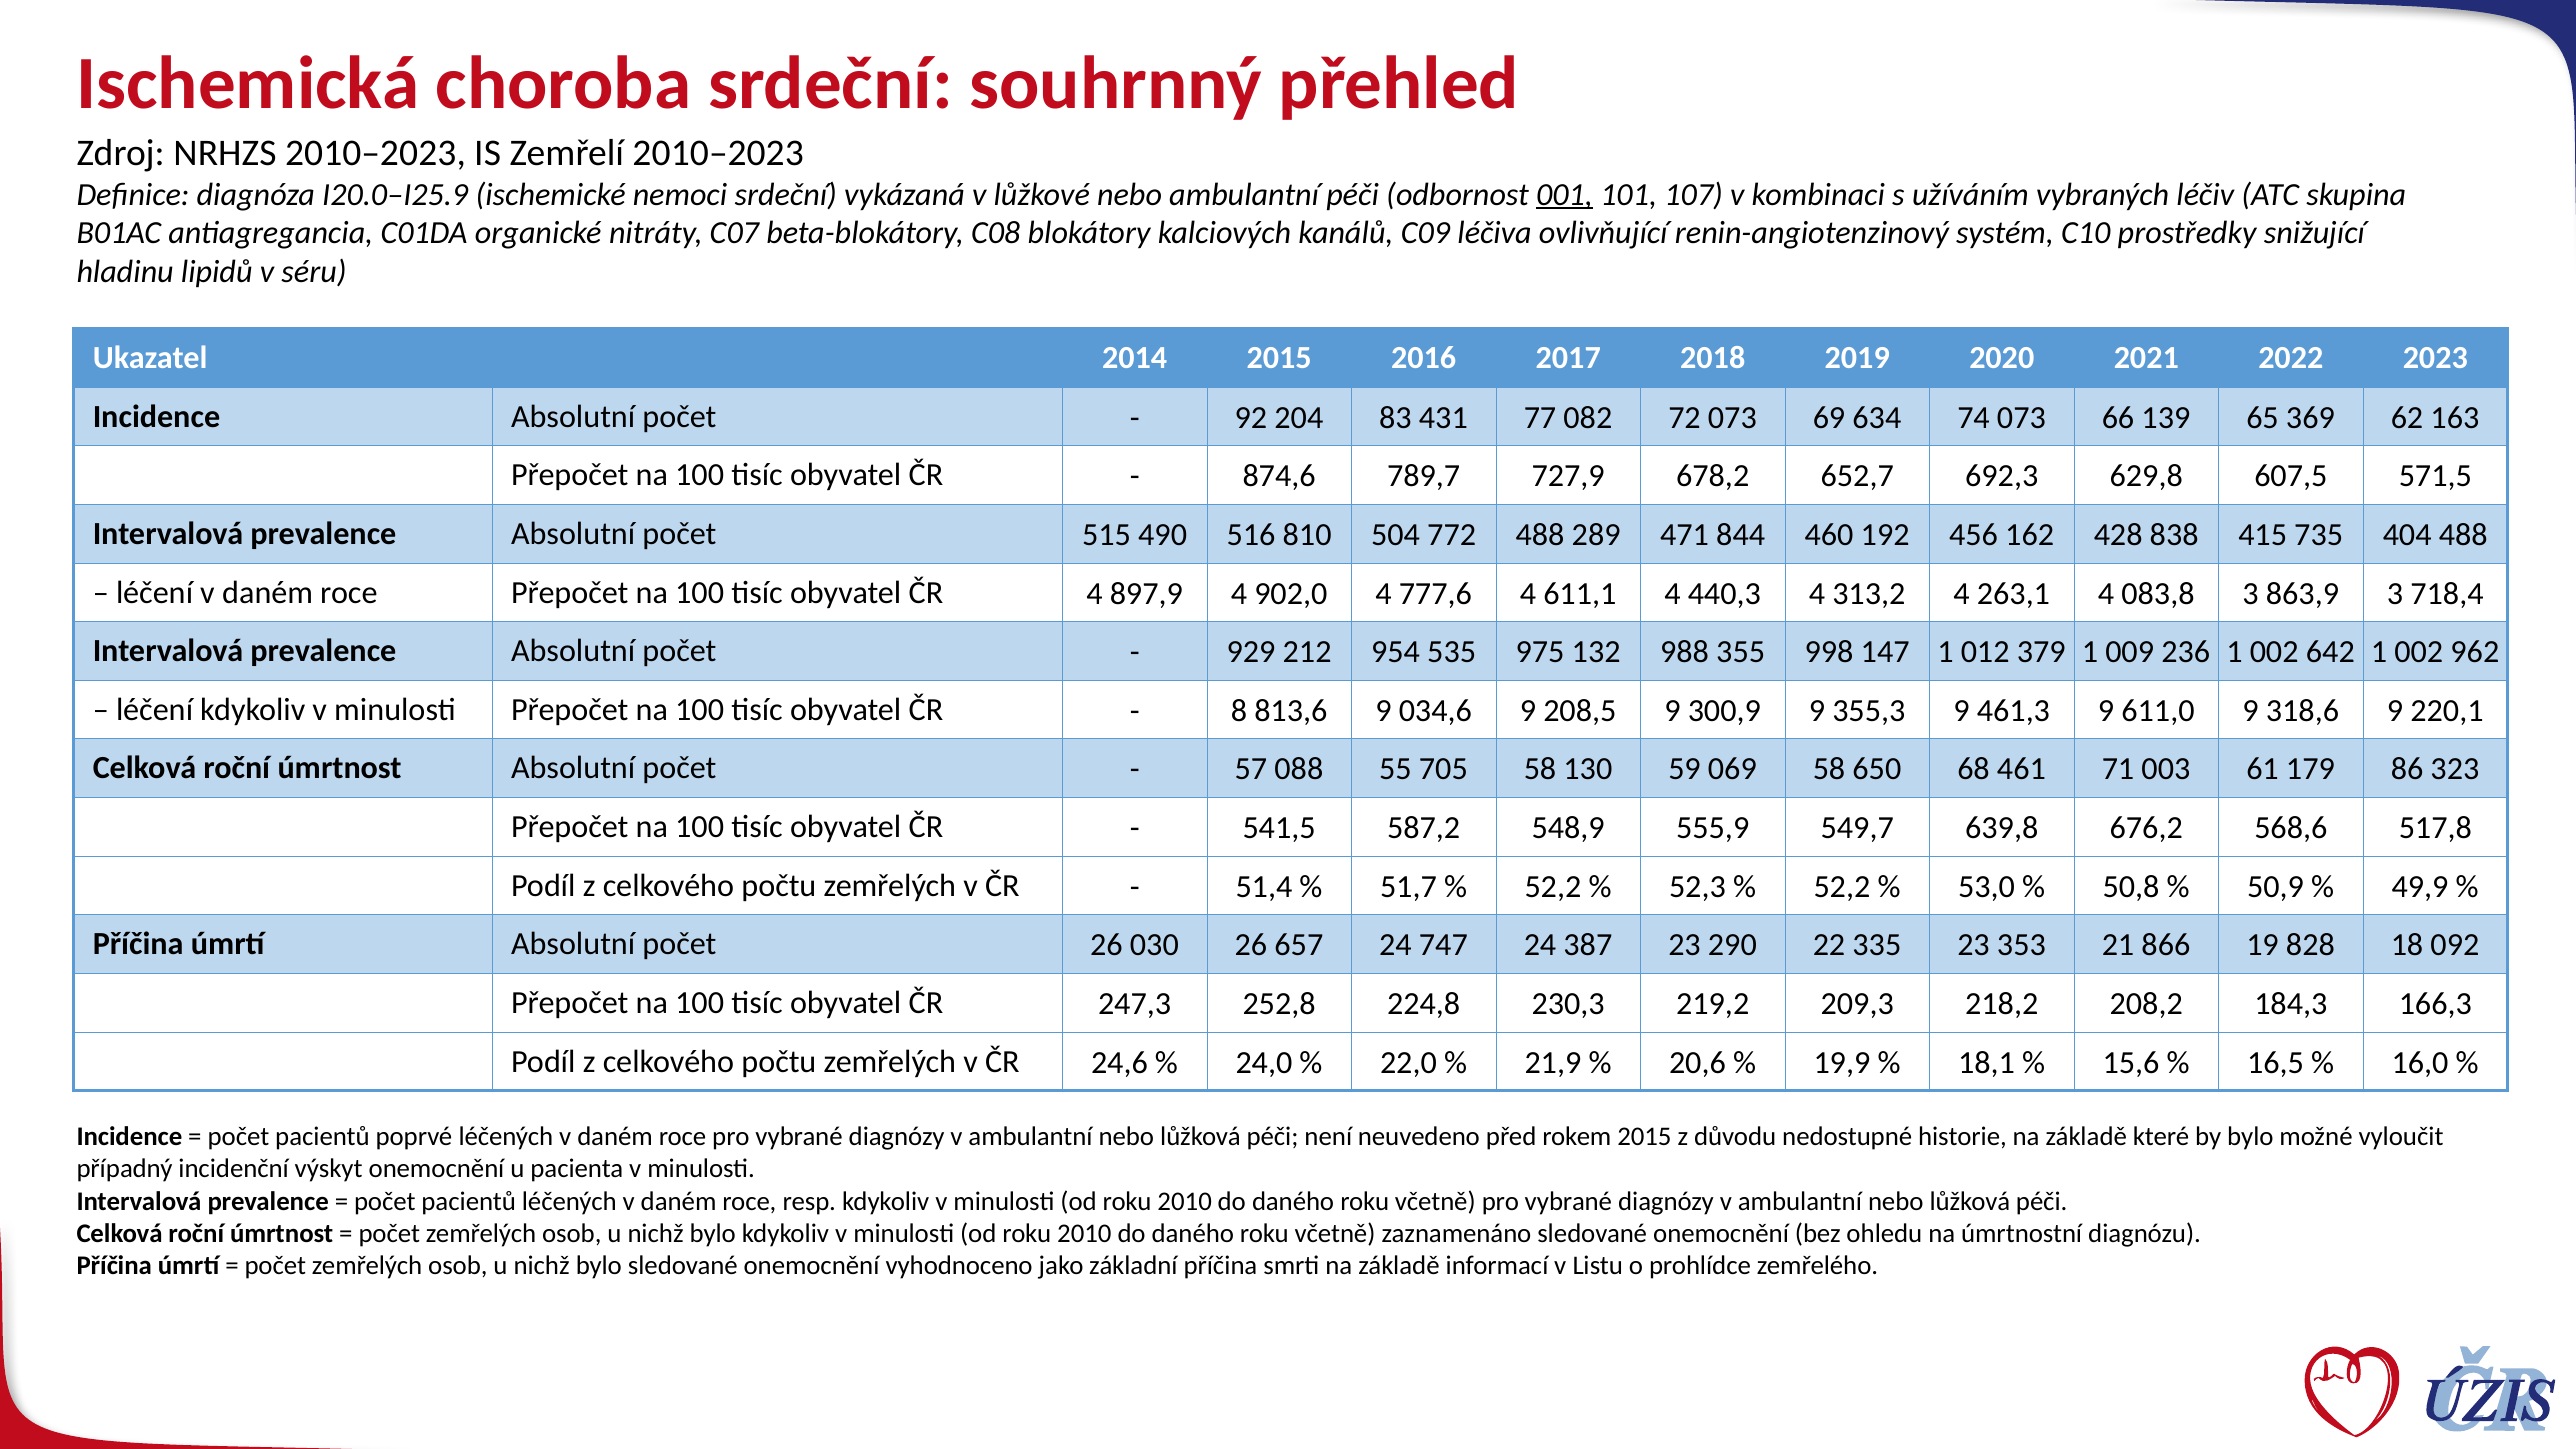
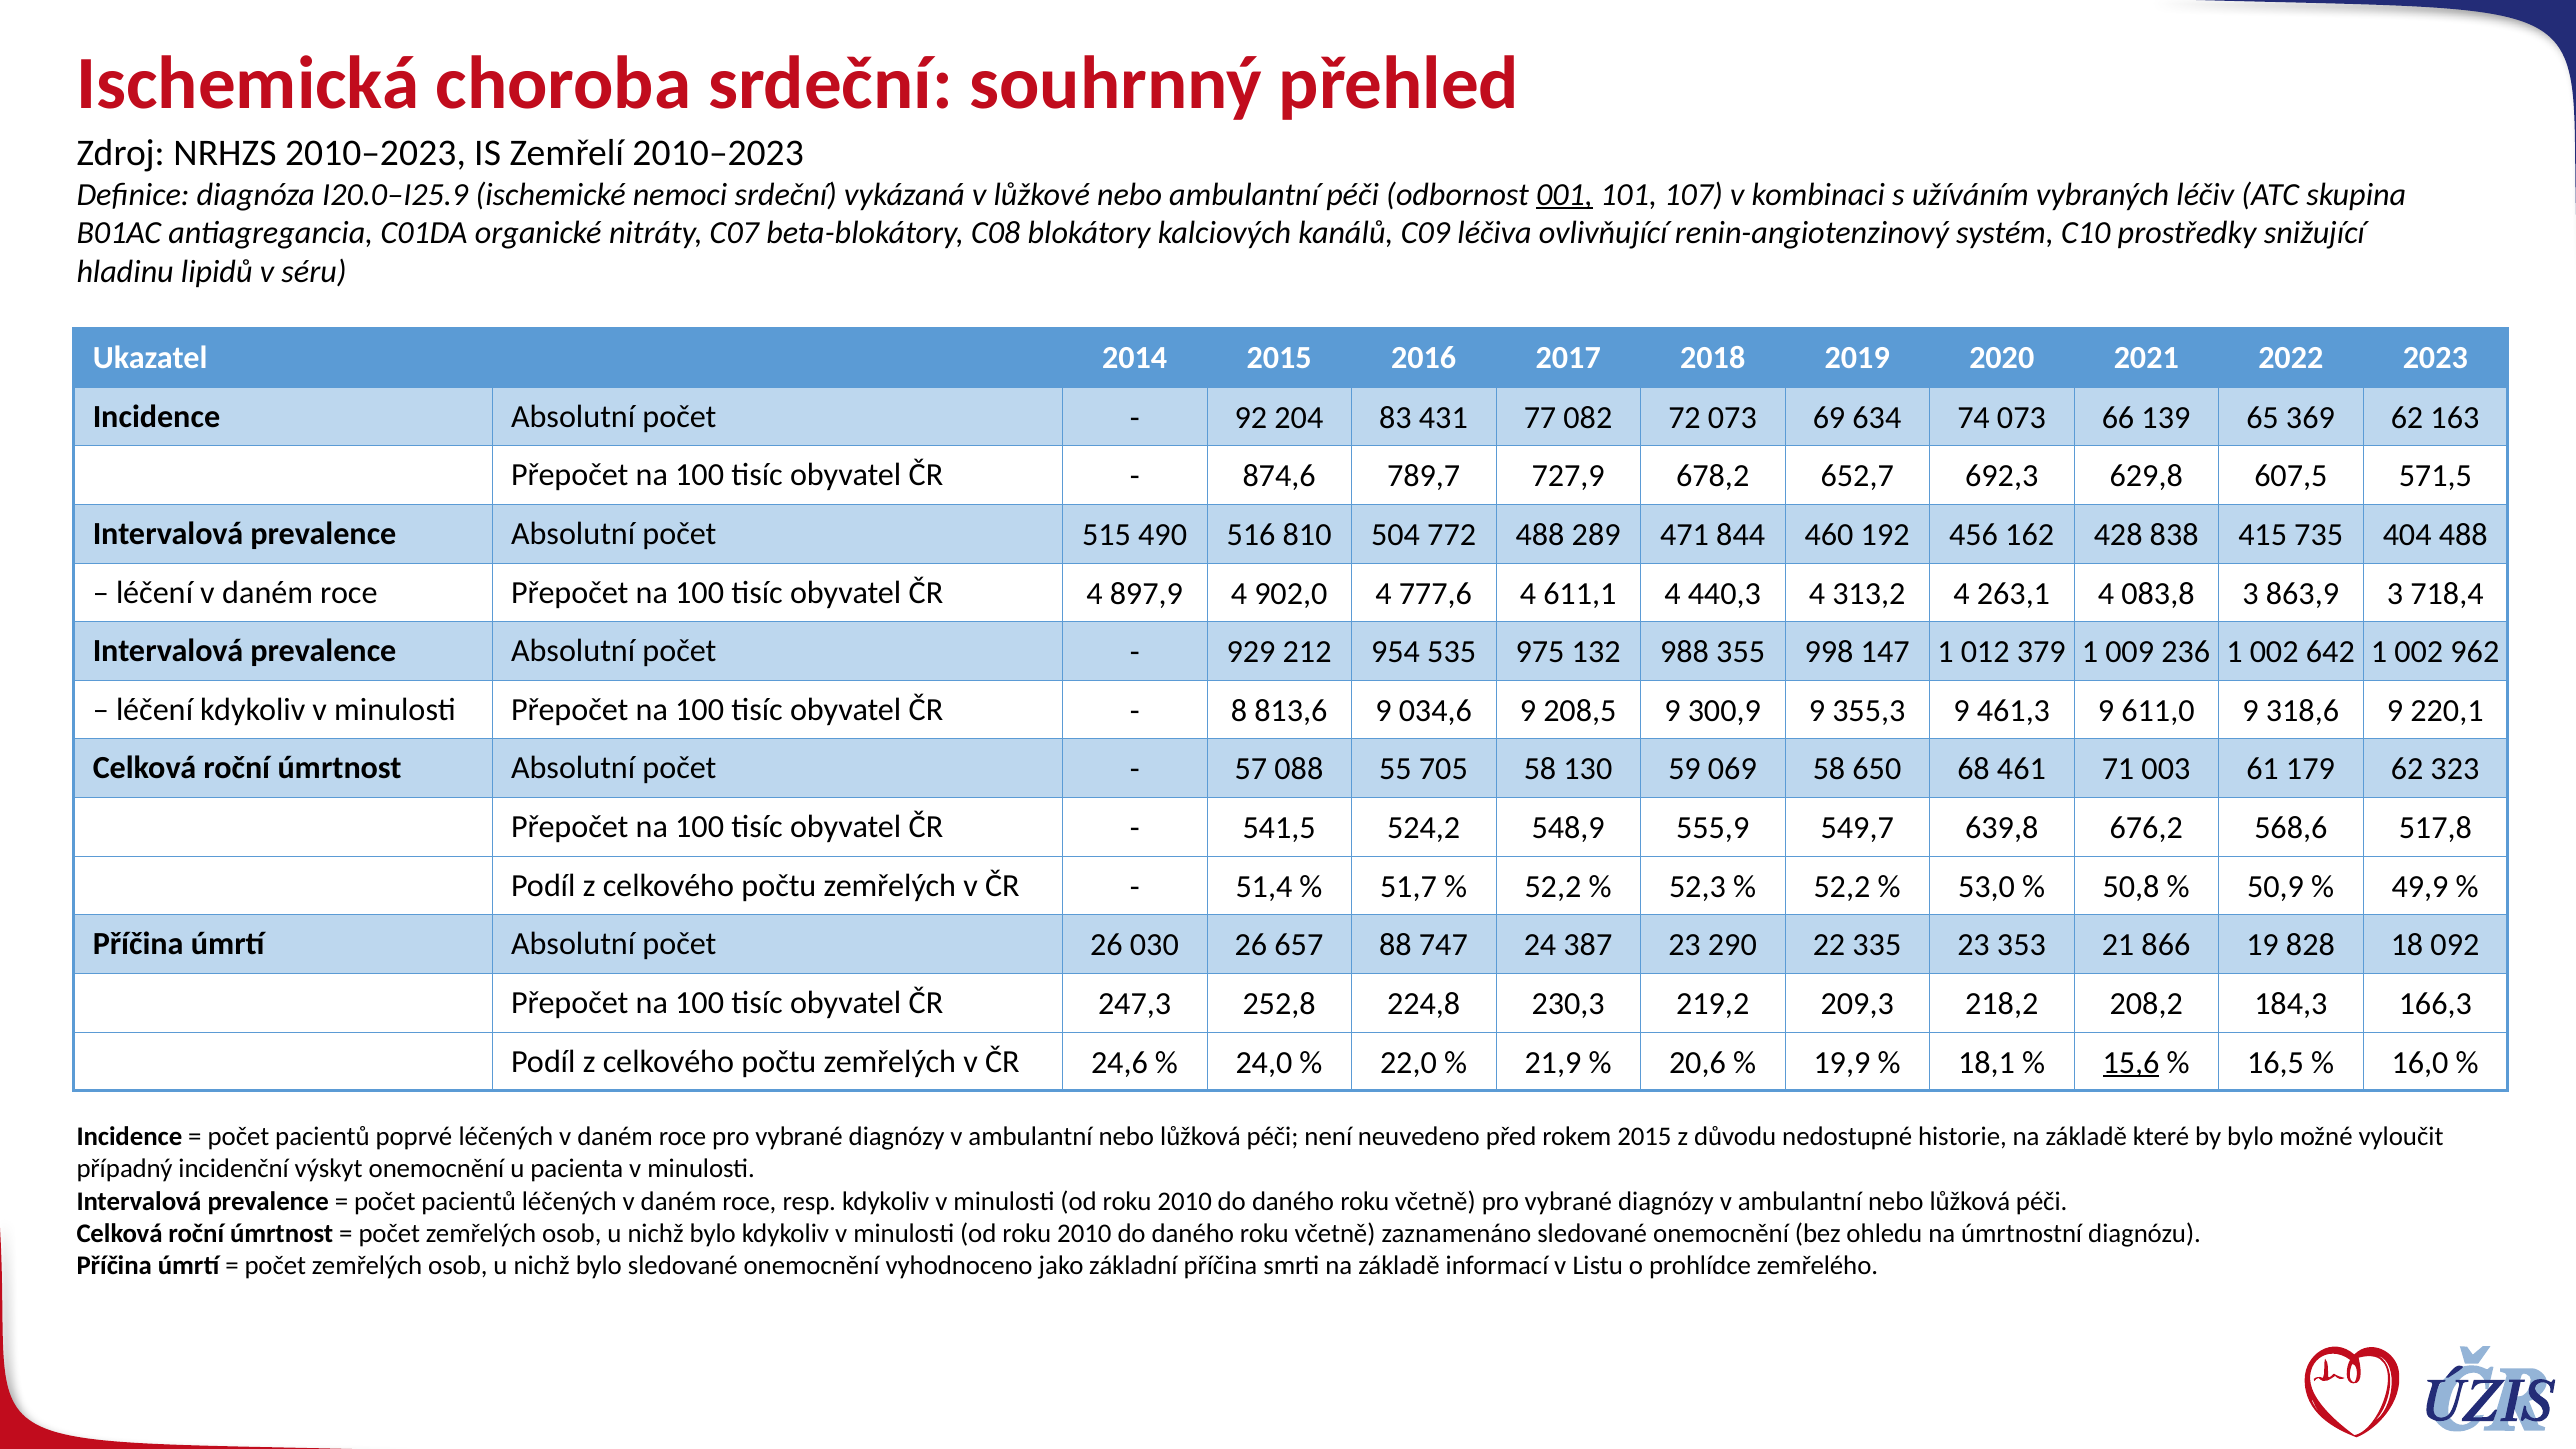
179 86: 86 -> 62
587,2: 587,2 -> 524,2
657 24: 24 -> 88
15,6 underline: none -> present
